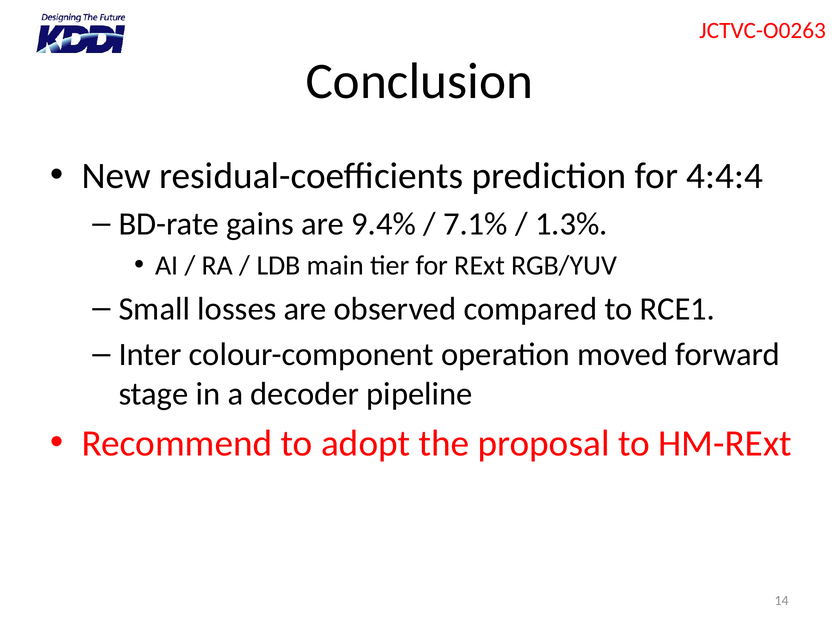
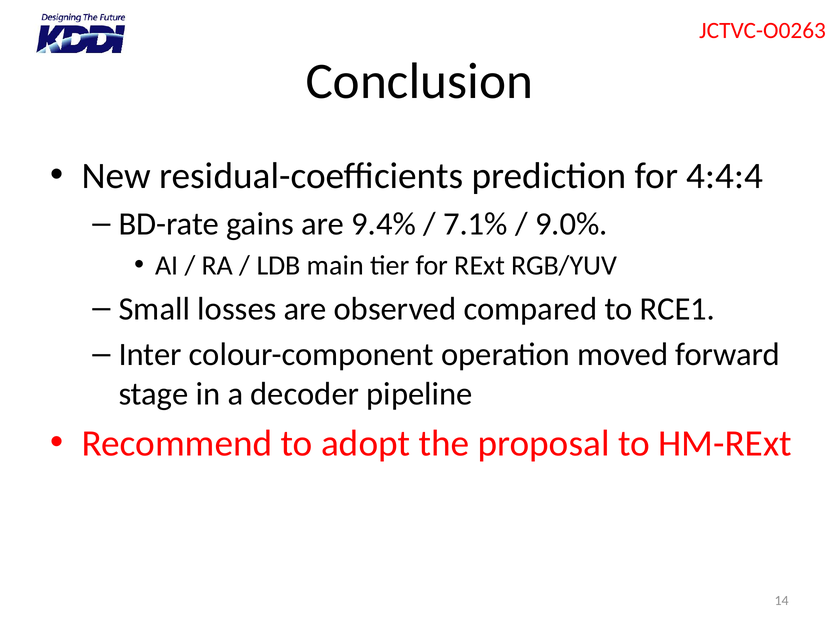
1.3%: 1.3% -> 9.0%
